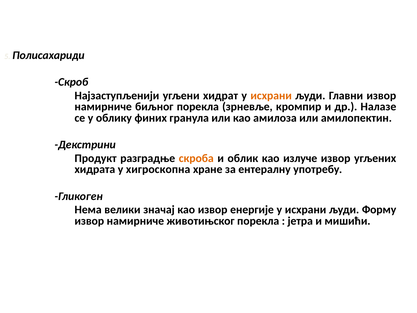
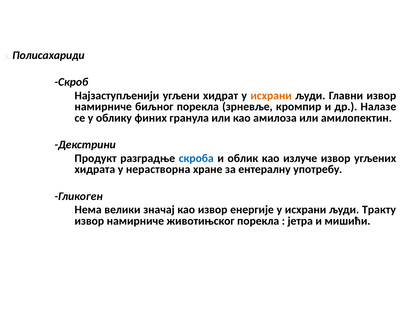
скроба colour: orange -> blue
хигроскопна: хигроскопна -> нерастворна
Форму: Форму -> Тракту
